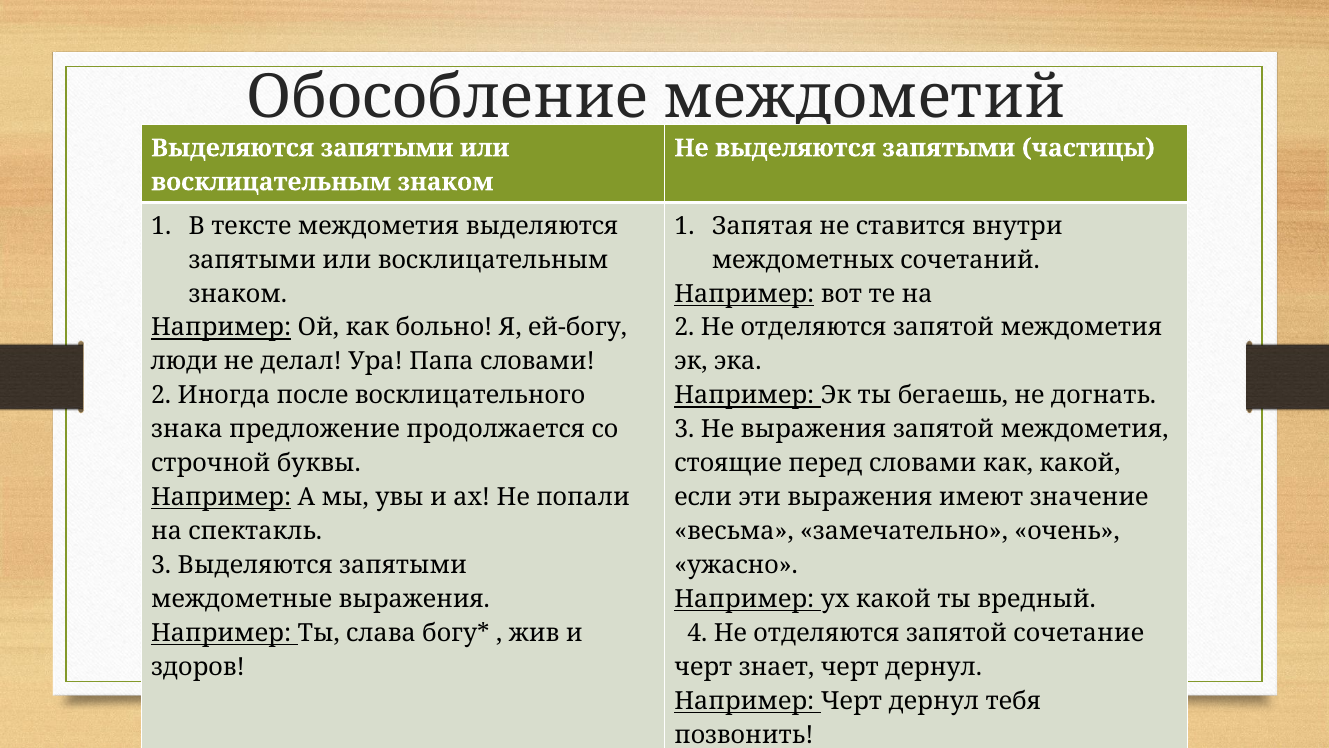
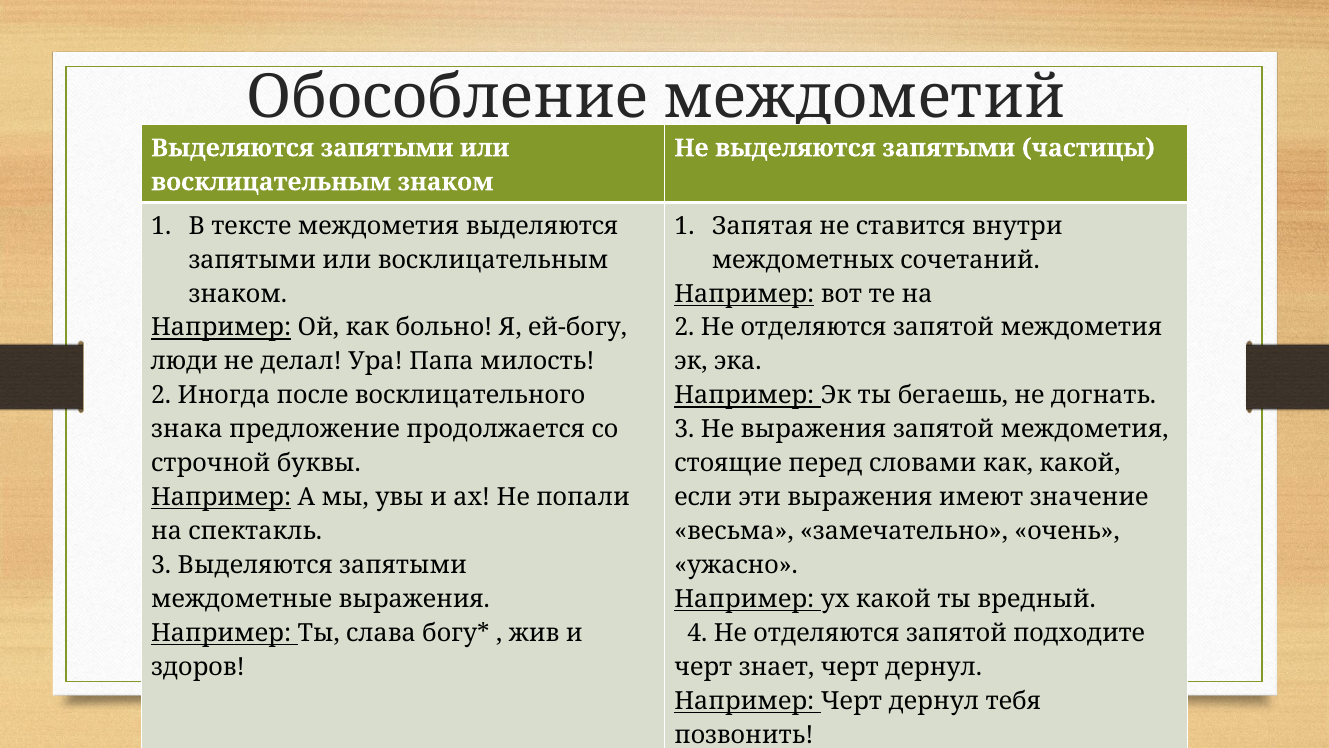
Папа словами: словами -> милость
отделяются запятой сочетание: сочетание -> подходите
